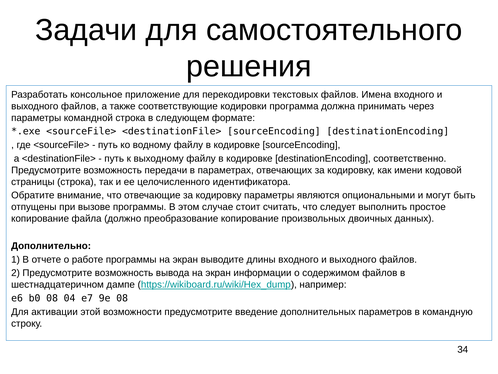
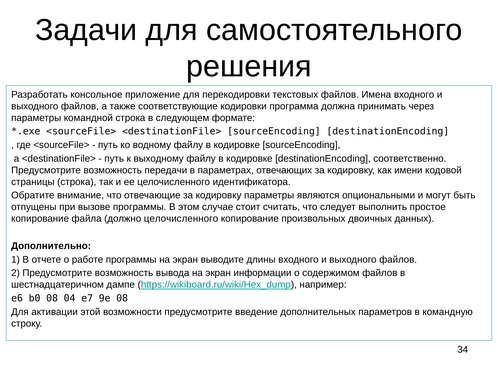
должно преобразование: преобразование -> целочисленного
